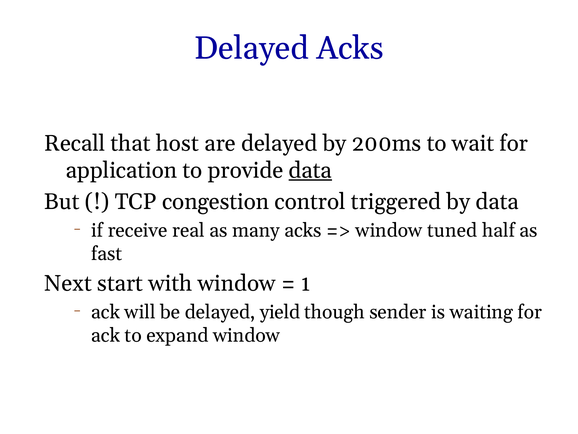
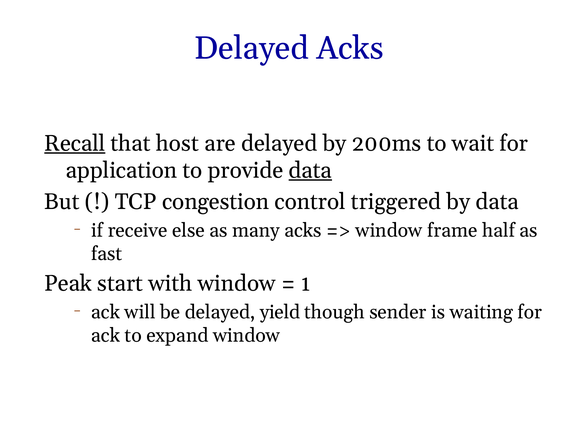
Recall underline: none -> present
real: real -> else
tuned: tuned -> frame
Next: Next -> Peak
